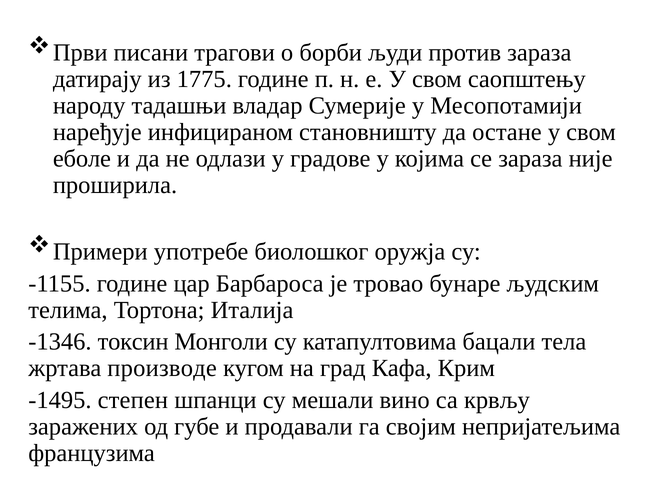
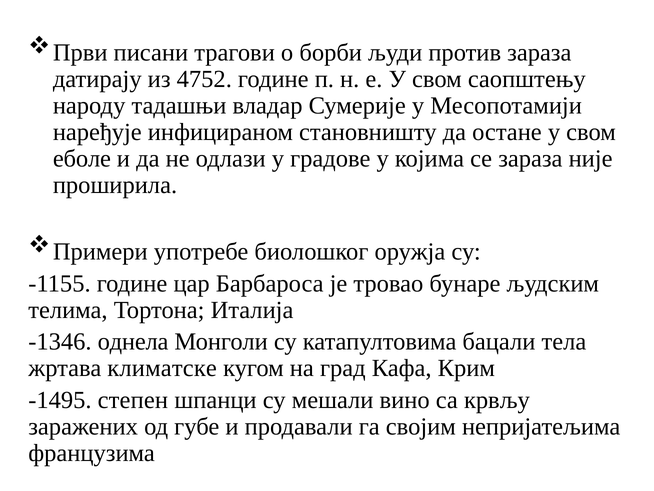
1775: 1775 -> 4752
токсин: токсин -> однела
производе: производе -> климатске
